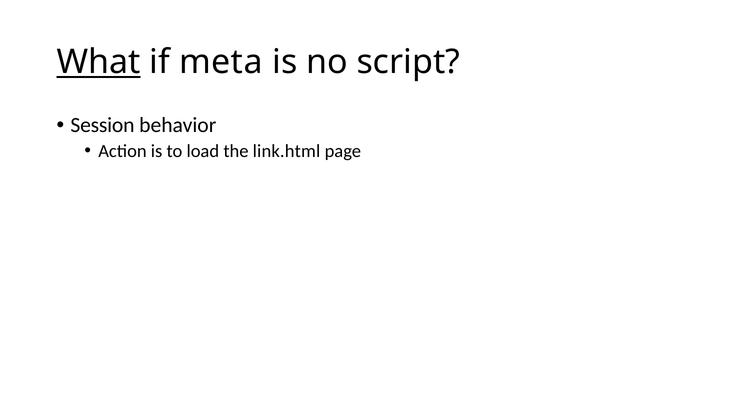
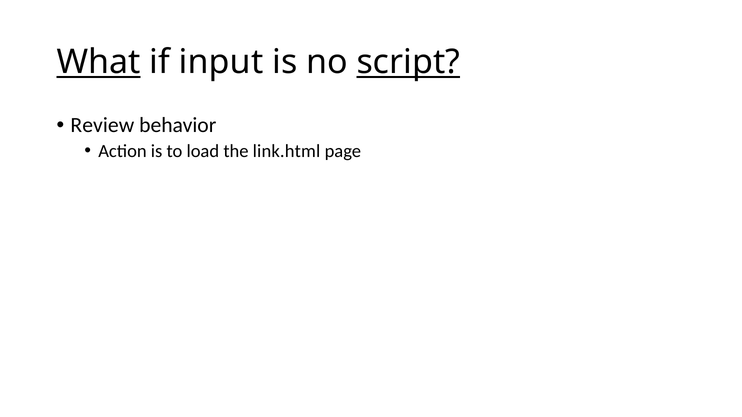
meta: meta -> input
script underline: none -> present
Session: Session -> Review
